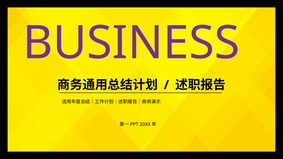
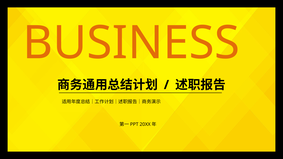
BUSINESS colour: purple -> orange
